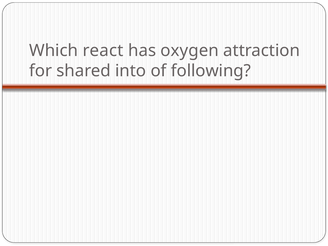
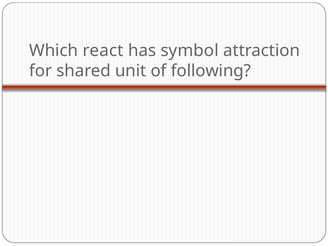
oxygen: oxygen -> symbol
into: into -> unit
